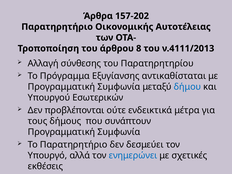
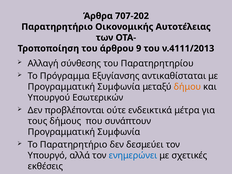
157-202: 157-202 -> 707-202
8: 8 -> 9
δήμου colour: blue -> orange
